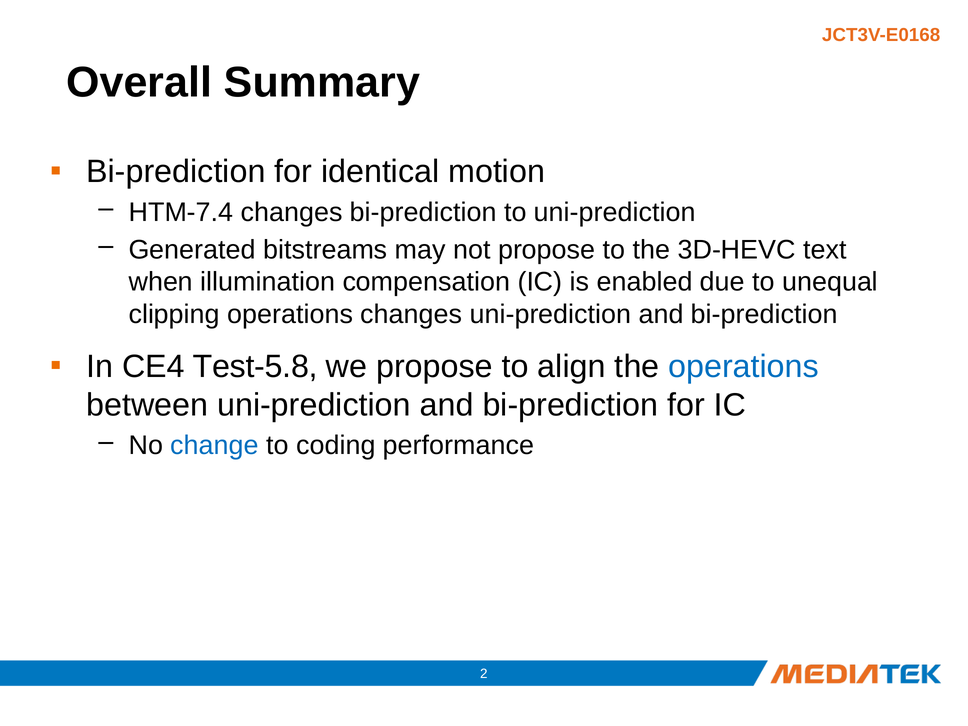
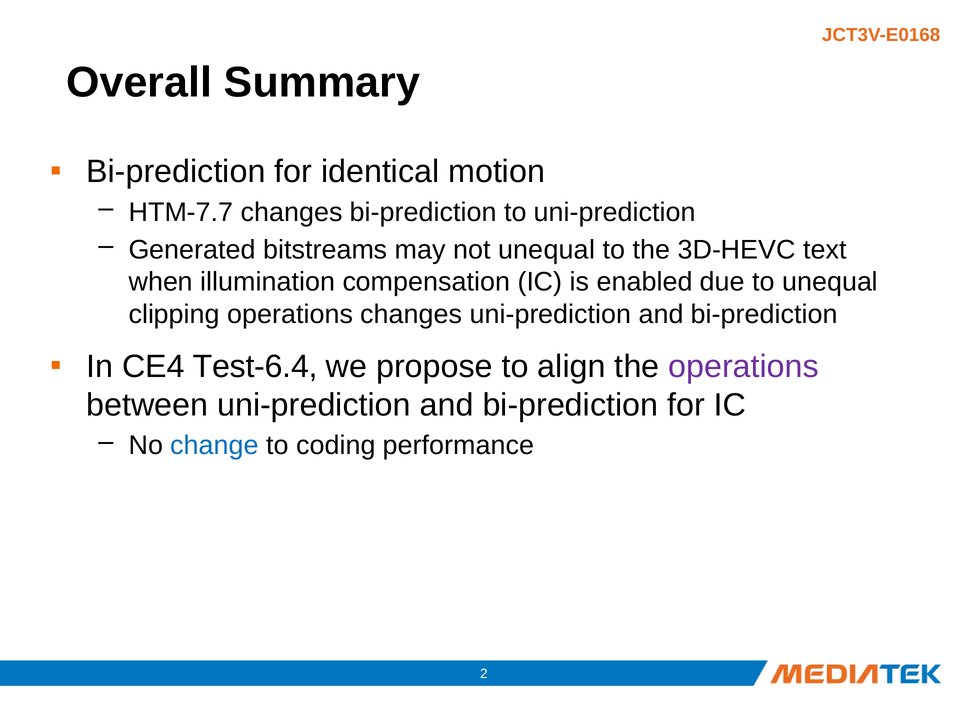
HTM-7.4: HTM-7.4 -> HTM-7.7
not propose: propose -> unequal
Test-5.8: Test-5.8 -> Test-6.4
operations at (744, 366) colour: blue -> purple
